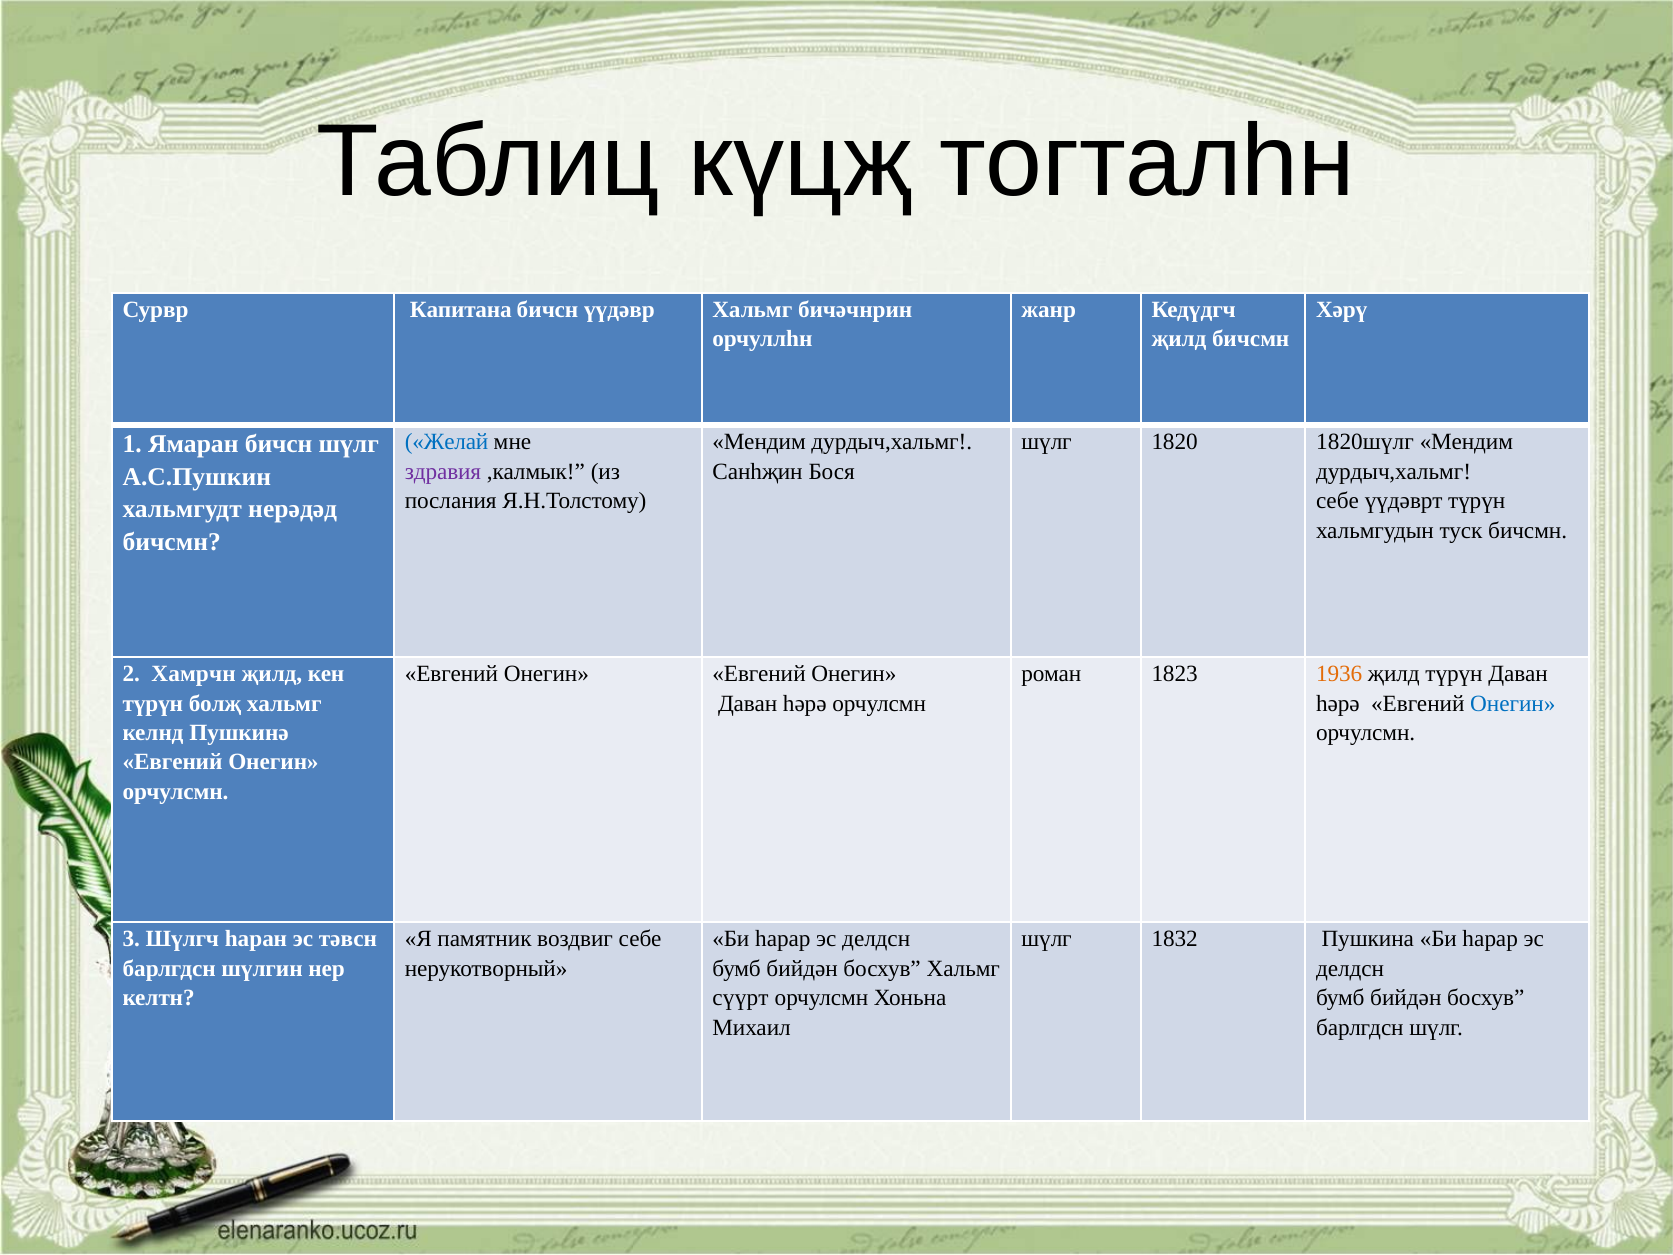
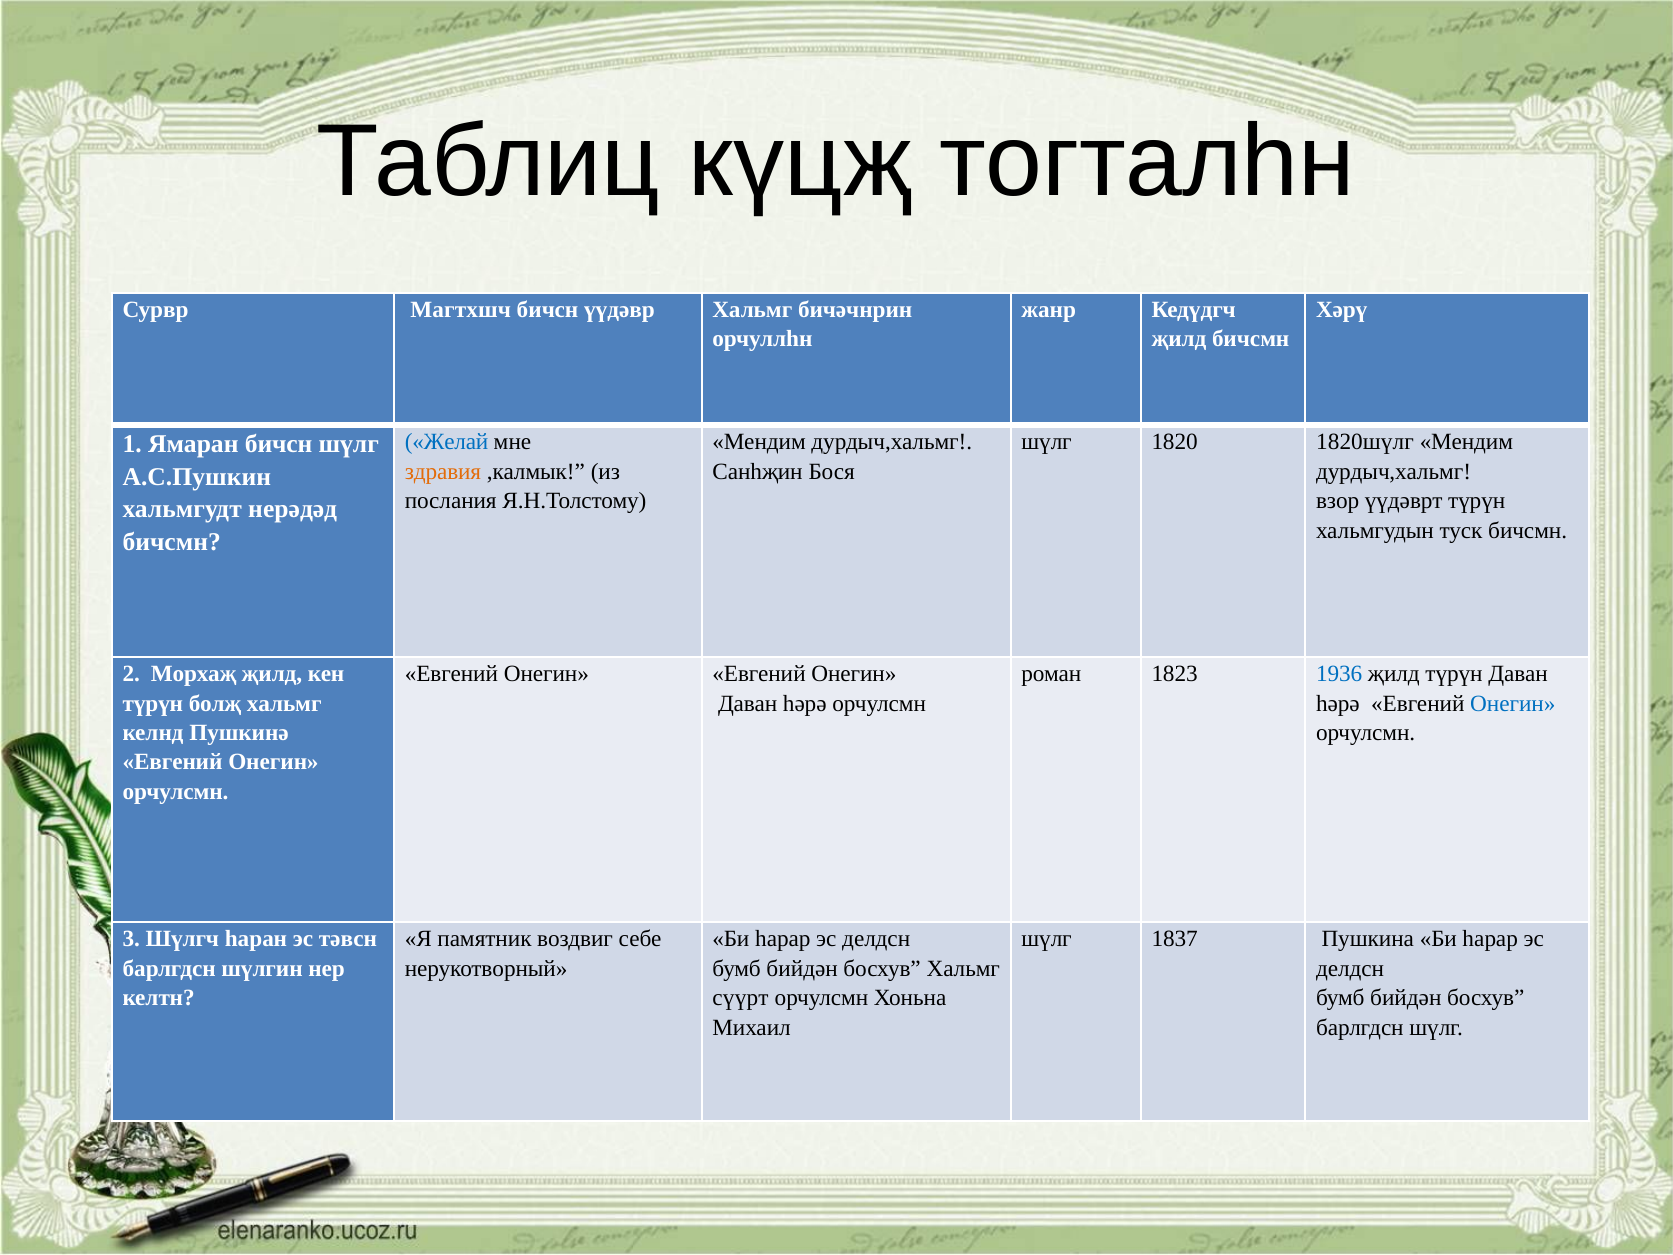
Капитана: Капитана -> Магтхшч
здравия colour: purple -> orange
себе at (1338, 501): себе -> взор
Хамрчн: Хамрчн -> Морхаҗ
1936 colour: orange -> blue
1832: 1832 -> 1837
